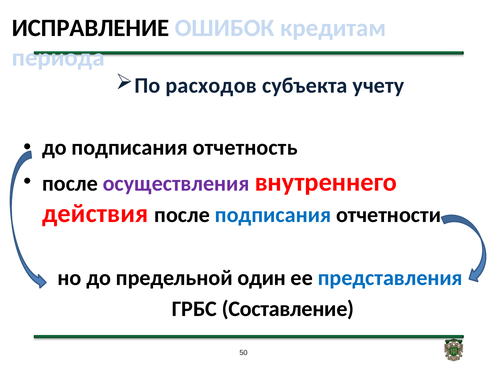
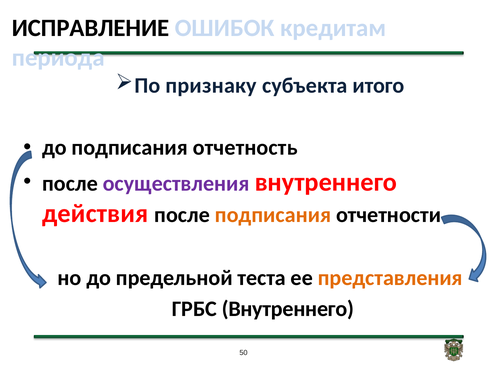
расходов: расходов -> признаку
учету: учету -> итого
подписания at (273, 215) colour: blue -> orange
один: один -> теста
представления colour: blue -> orange
ГРБС Составление: Составление -> Внутреннего
